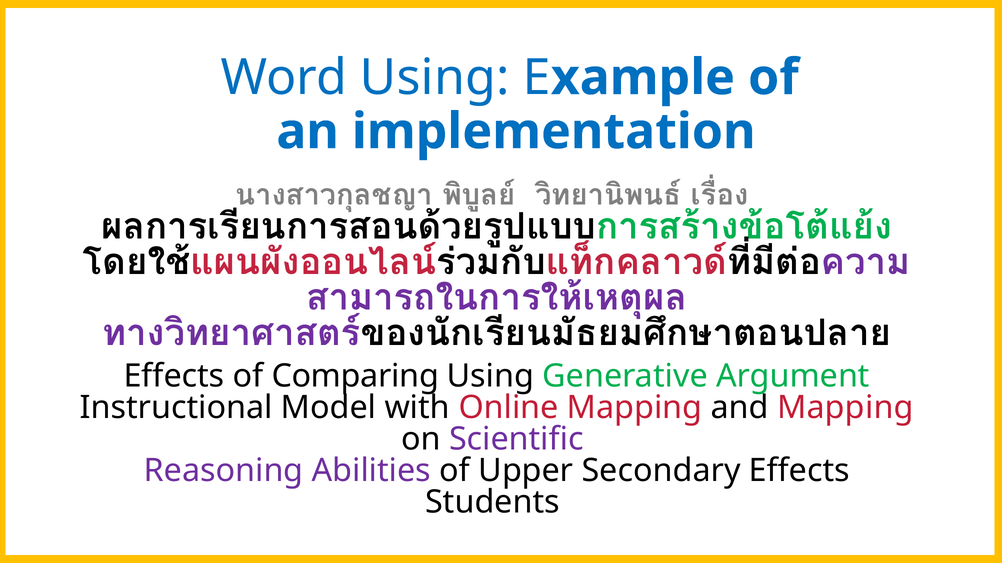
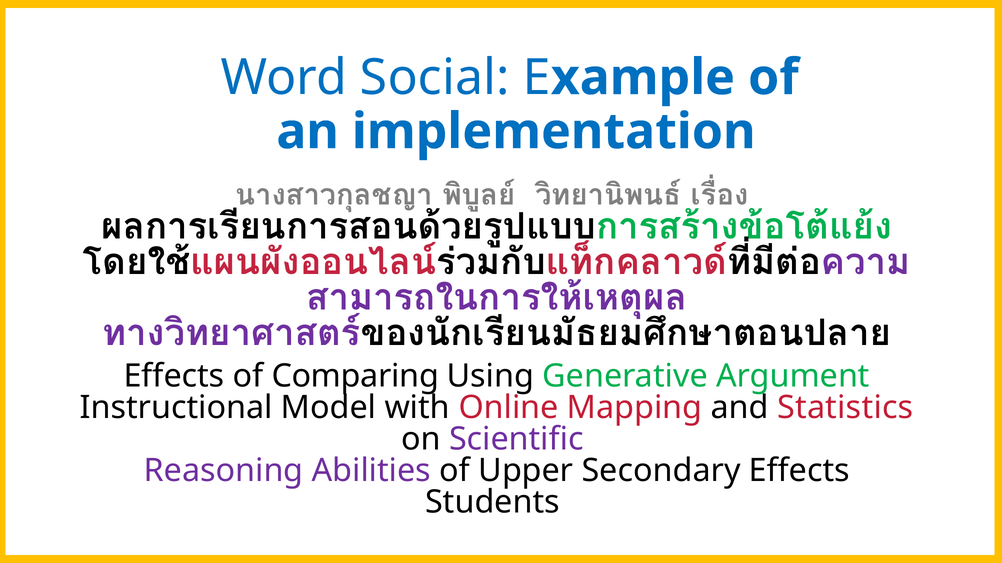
Word Using: Using -> Social
and Mapping: Mapping -> Statistics
